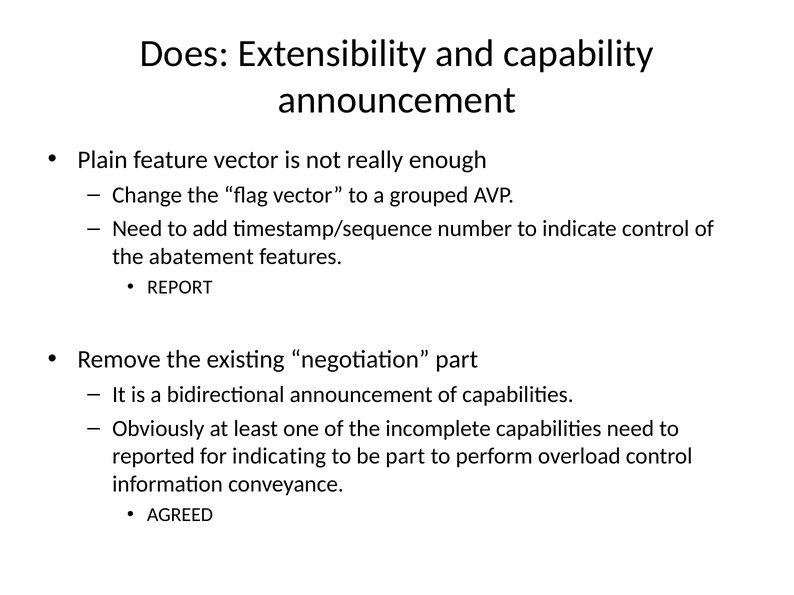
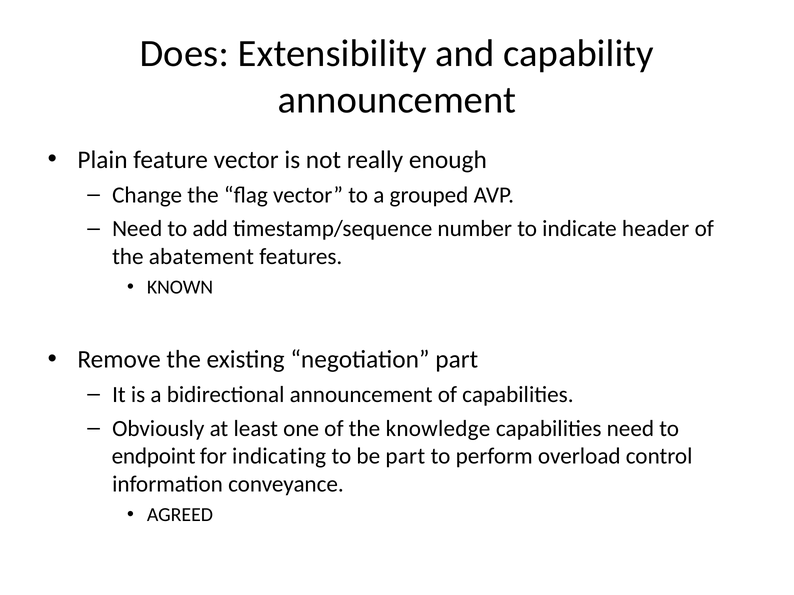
indicate control: control -> header
REPORT: REPORT -> KNOWN
incomplete: incomplete -> knowledge
reported: reported -> endpoint
